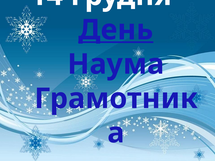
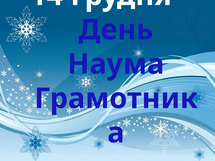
День underline: present -> none
